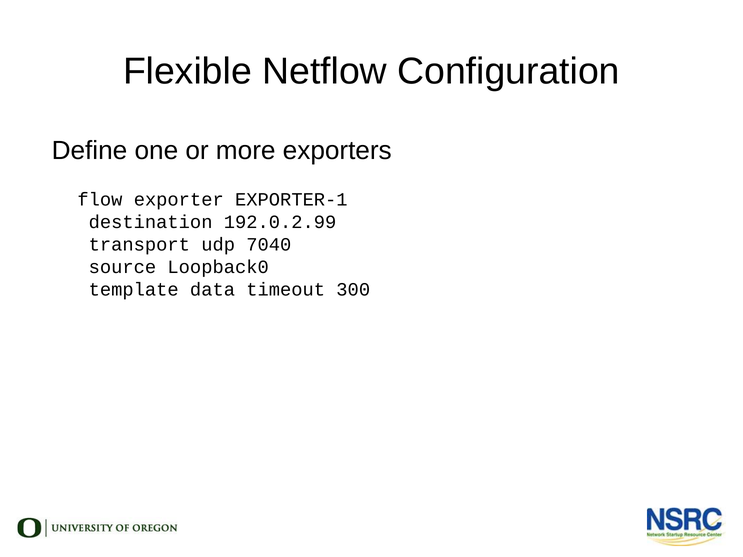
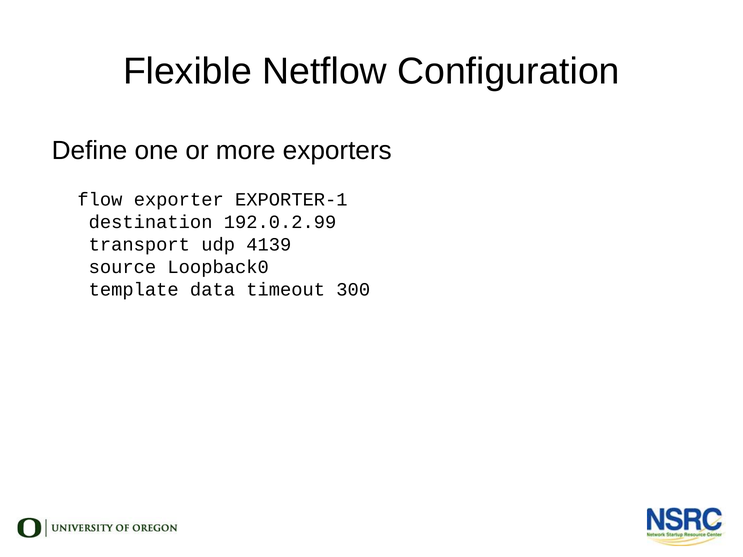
7040: 7040 -> 4139
